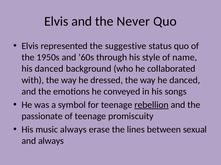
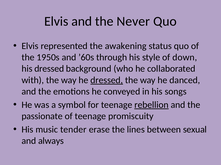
suggestive: suggestive -> awakening
name: name -> down
his danced: danced -> dressed
dressed at (107, 80) underline: none -> present
music always: always -> tender
